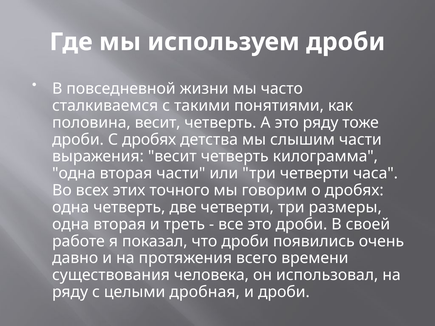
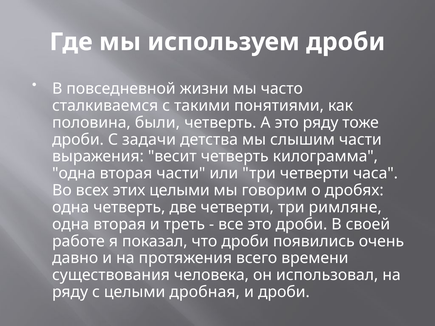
половина весит: весит -> были
С дробях: дробях -> задачи
этих точного: точного -> целыми
размеры: размеры -> римляне
